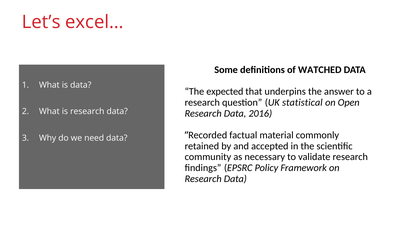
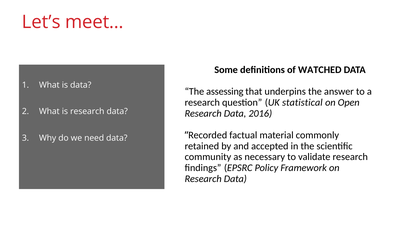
excel…: excel… -> meet…
expected: expected -> assessing
